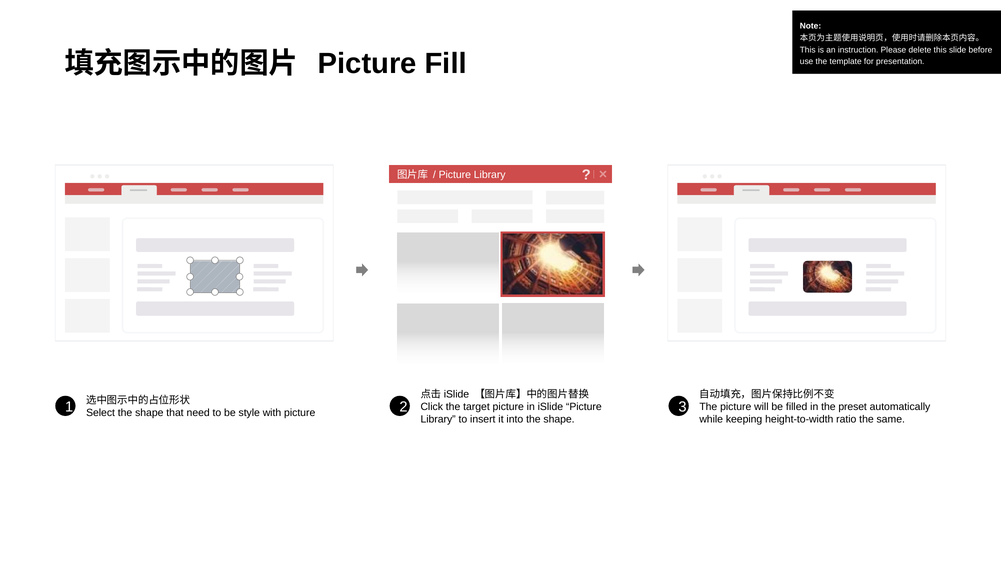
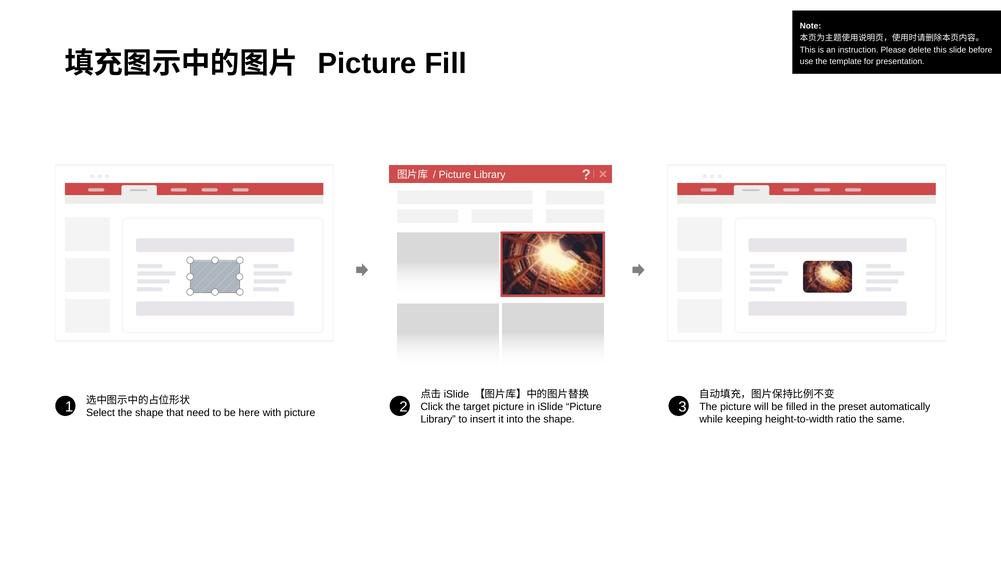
style: style -> here
